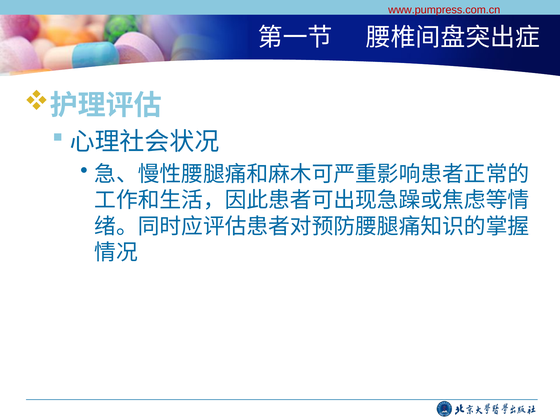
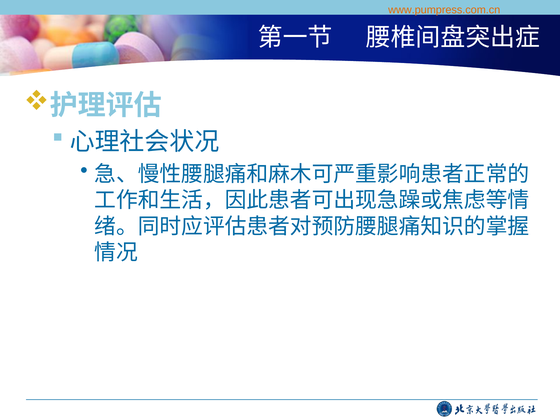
www.pumpress.com.cn colour: red -> orange
